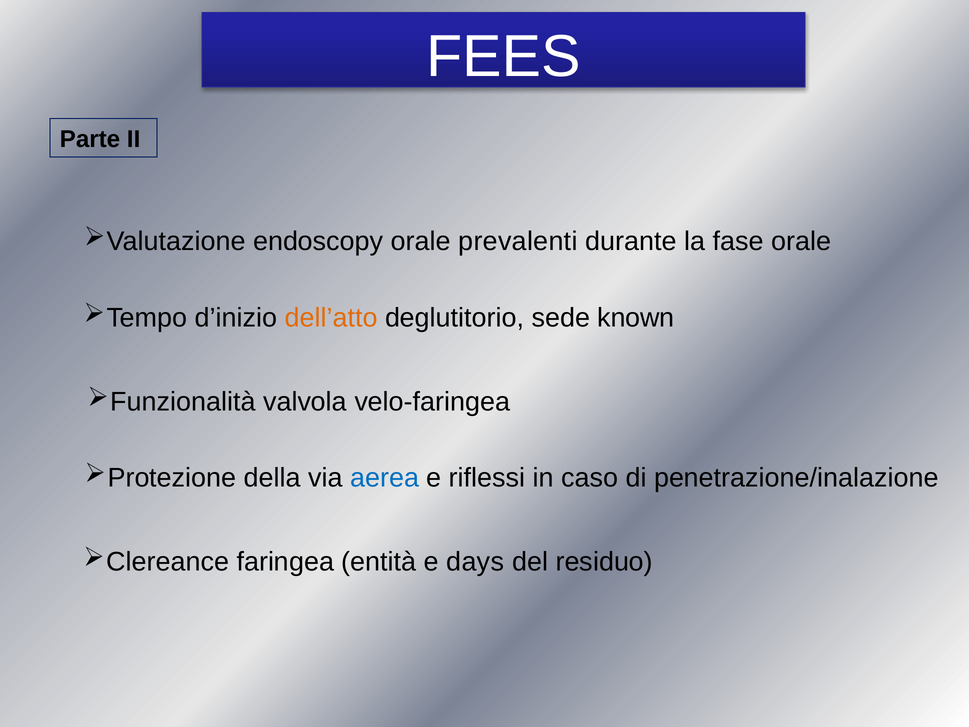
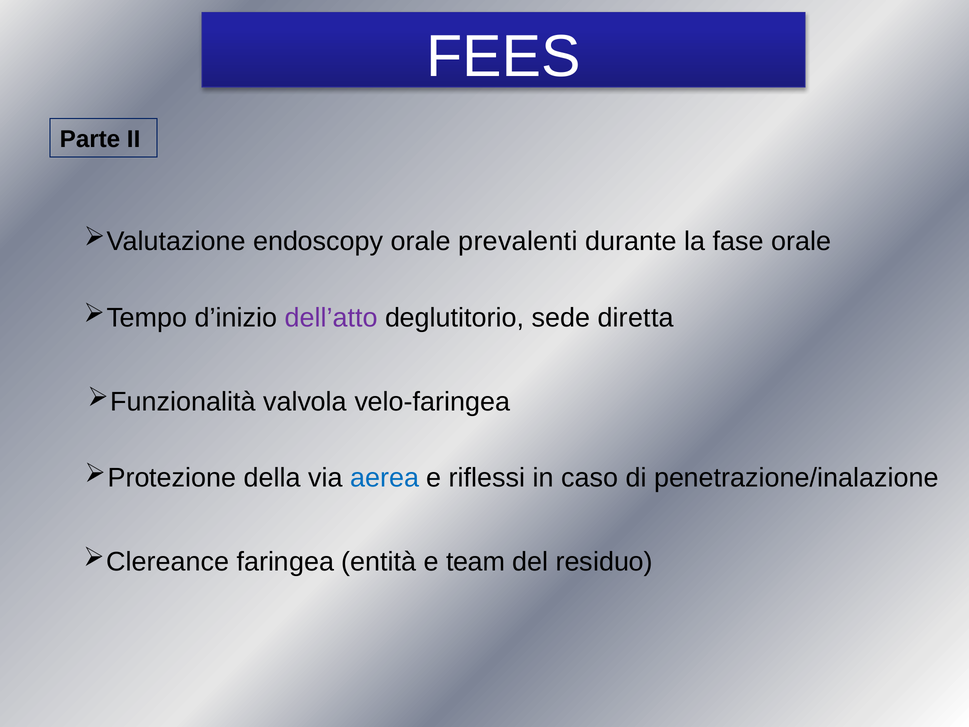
dell’atto colour: orange -> purple
known: known -> diretta
days: days -> team
